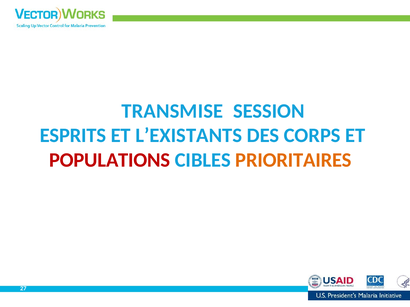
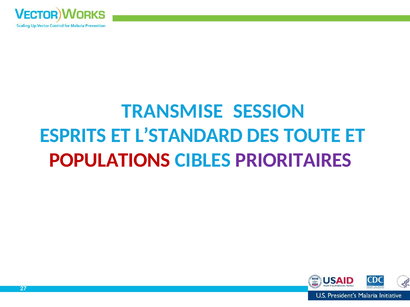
L’EXISTANTS: L’EXISTANTS -> L’STANDARD
CORPS: CORPS -> TOUTE
PRIORITAIRES colour: orange -> purple
